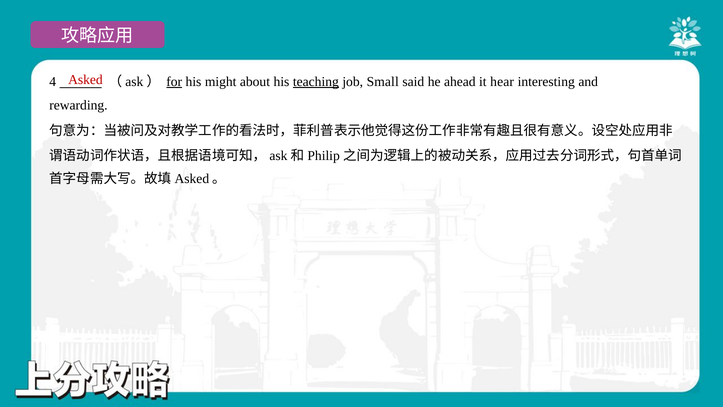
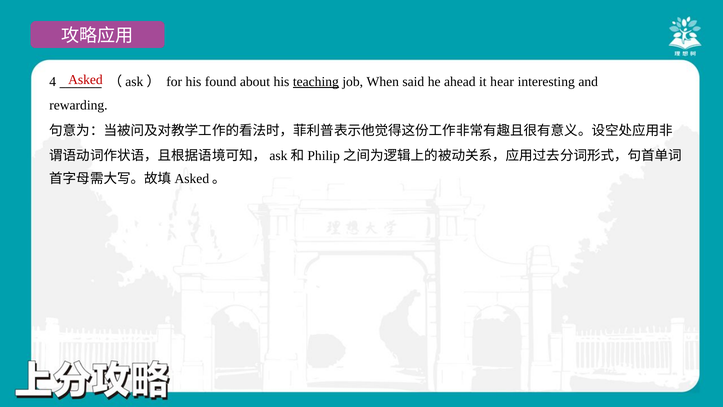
for underline: present -> none
might: might -> found
Small: Small -> When
